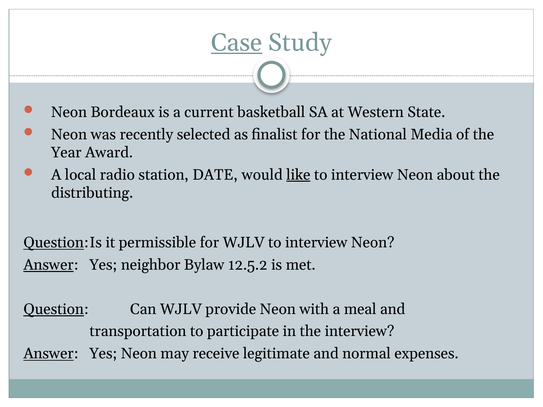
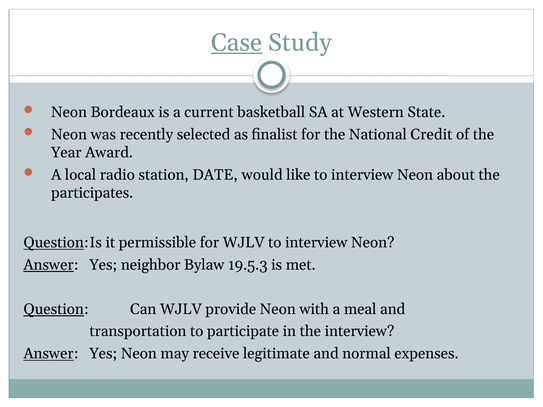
Media: Media -> Credit
like underline: present -> none
distributing: distributing -> participates
12.5.2: 12.5.2 -> 19.5.3
